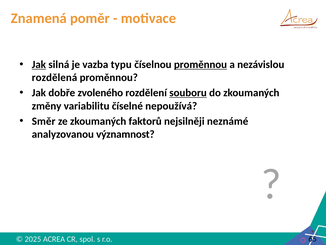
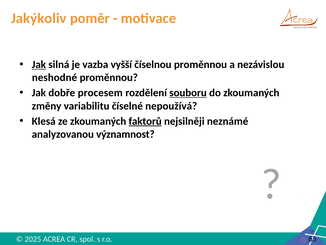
Znamená: Znamená -> Jakýkoliv
typu: typu -> vyšší
proměnnou at (200, 64) underline: present -> none
rozdělená: rozdělená -> neshodné
zvoleného: zvoleného -> procesem
Směr: Směr -> Klesá
faktorů underline: none -> present
